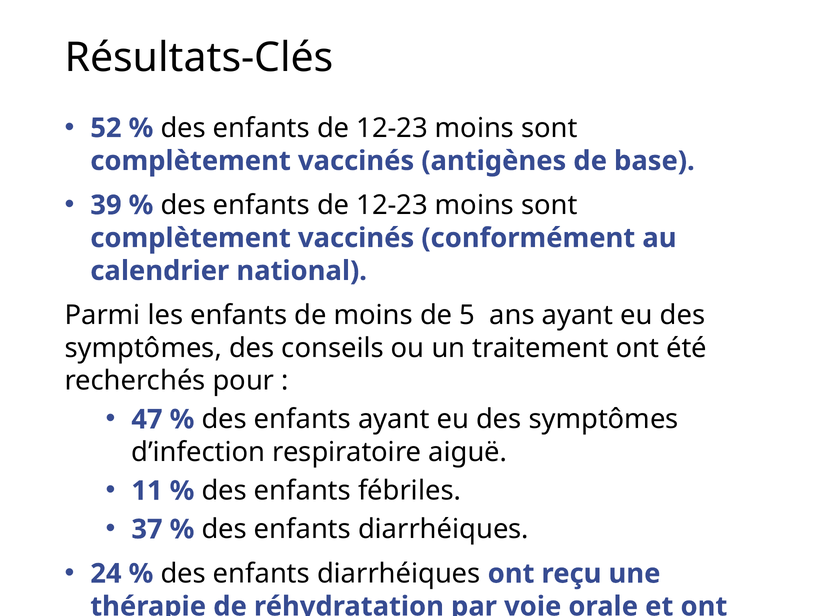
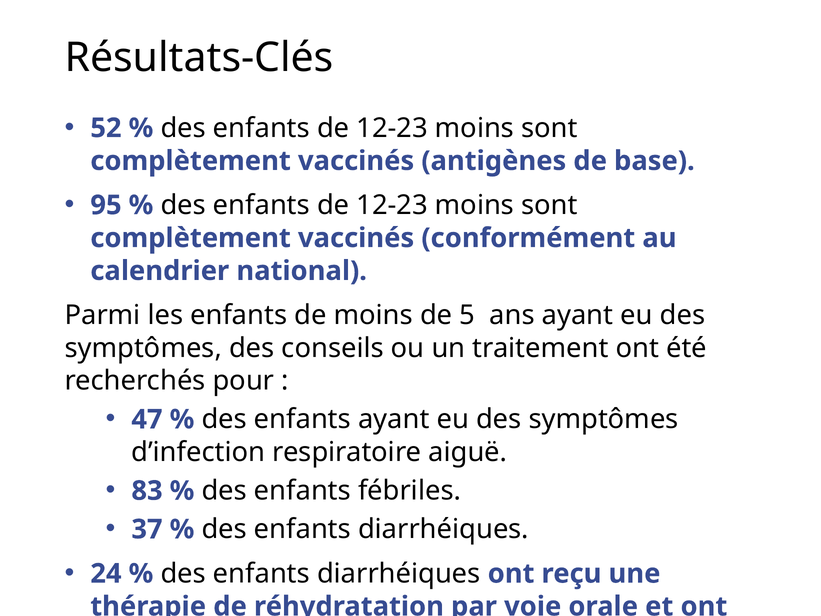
39: 39 -> 95
11: 11 -> 83
